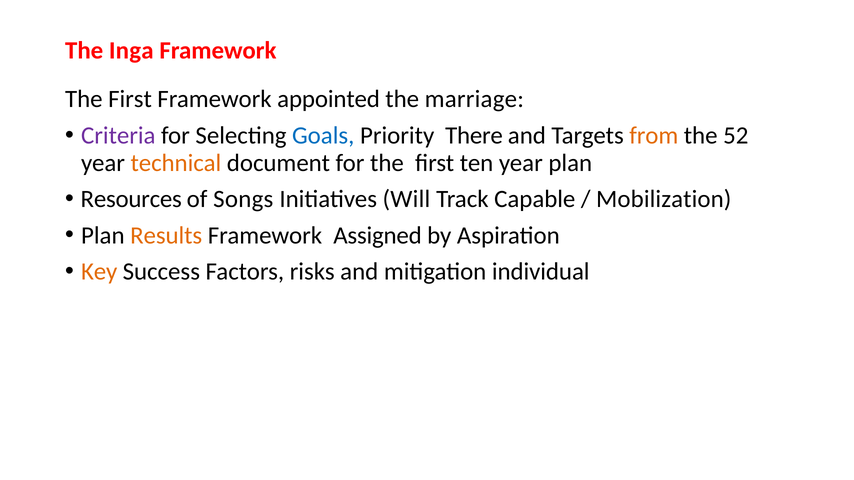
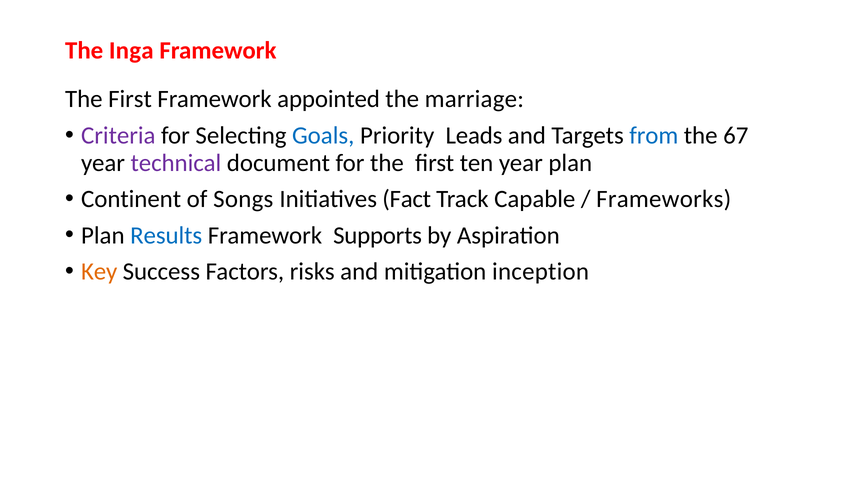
There: There -> Leads
from colour: orange -> blue
52: 52 -> 67
technical colour: orange -> purple
Resources: Resources -> Continent
Will: Will -> Fact
Mobilization: Mobilization -> Frameworks
Results colour: orange -> blue
Assigned: Assigned -> Supports
individual: individual -> inception
